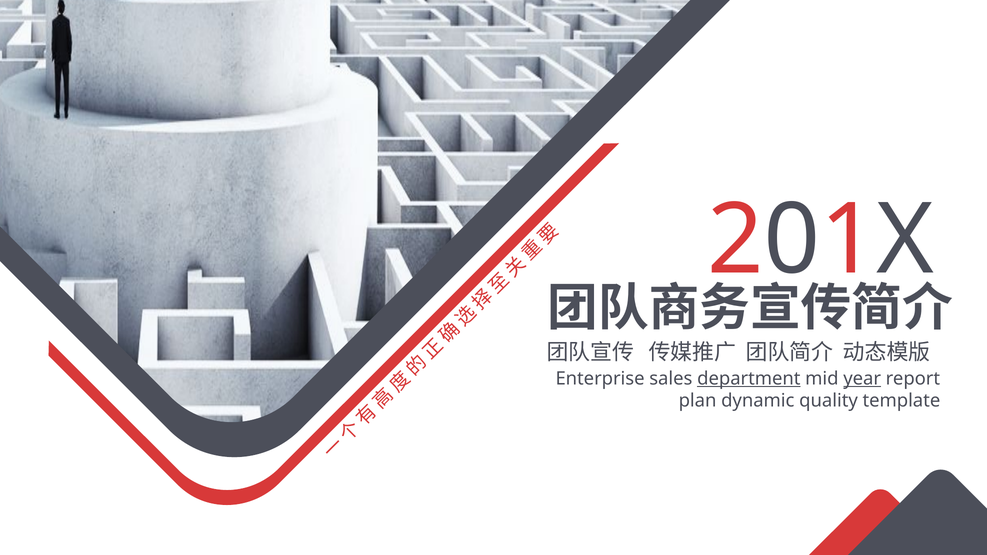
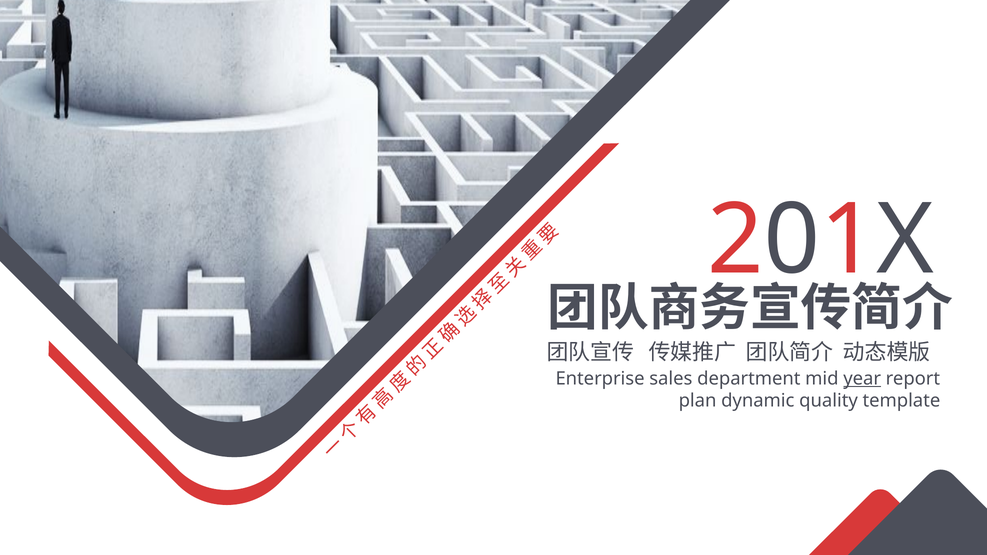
department underline: present -> none
